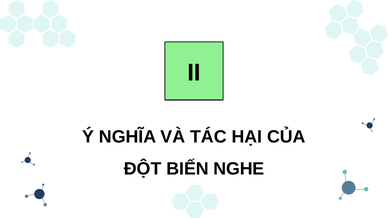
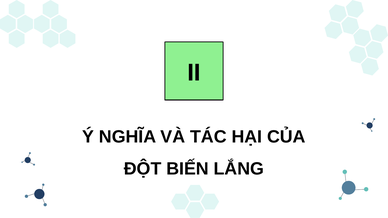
NGHE: NGHE -> LẮNG
